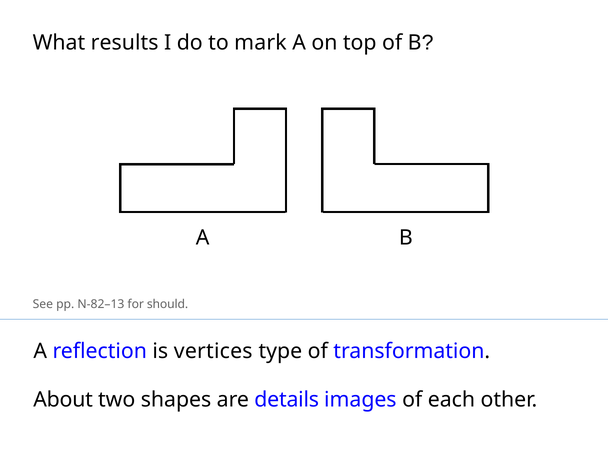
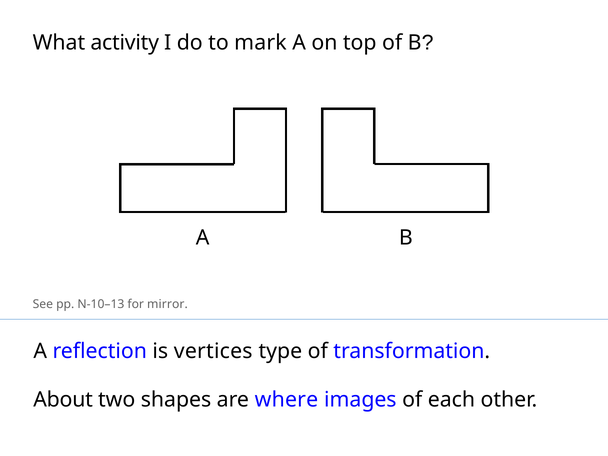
results: results -> activity
N-82–13: N-82–13 -> N-10–13
should: should -> mirror
details: details -> where
